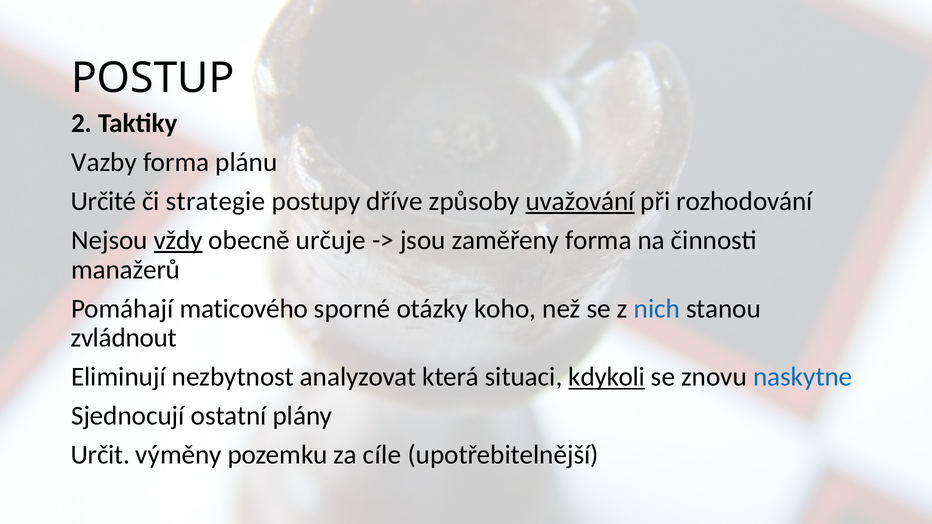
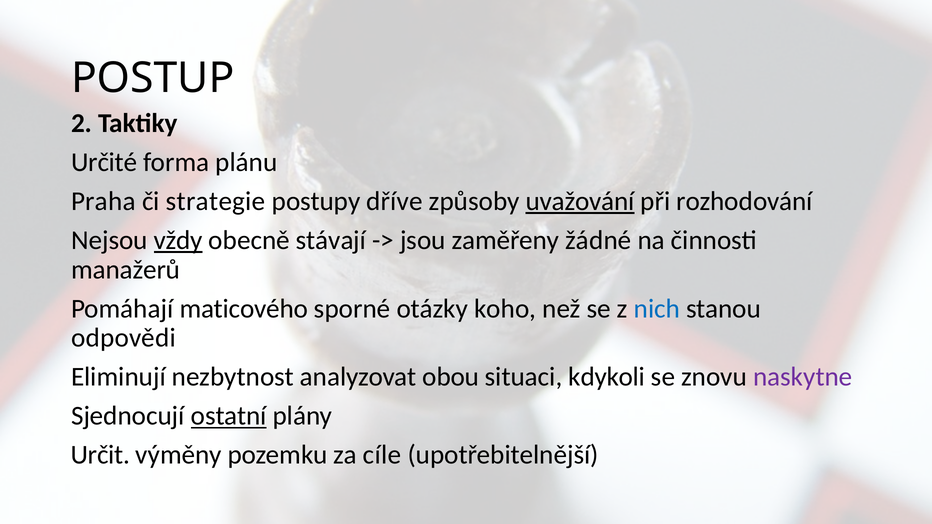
Vazby: Vazby -> Určité
Určité: Určité -> Praha
určuje: určuje -> stávají
zaměřeny forma: forma -> žádné
zvládnout: zvládnout -> odpovědi
která: která -> obou
kdykoli underline: present -> none
naskytne colour: blue -> purple
ostatní underline: none -> present
